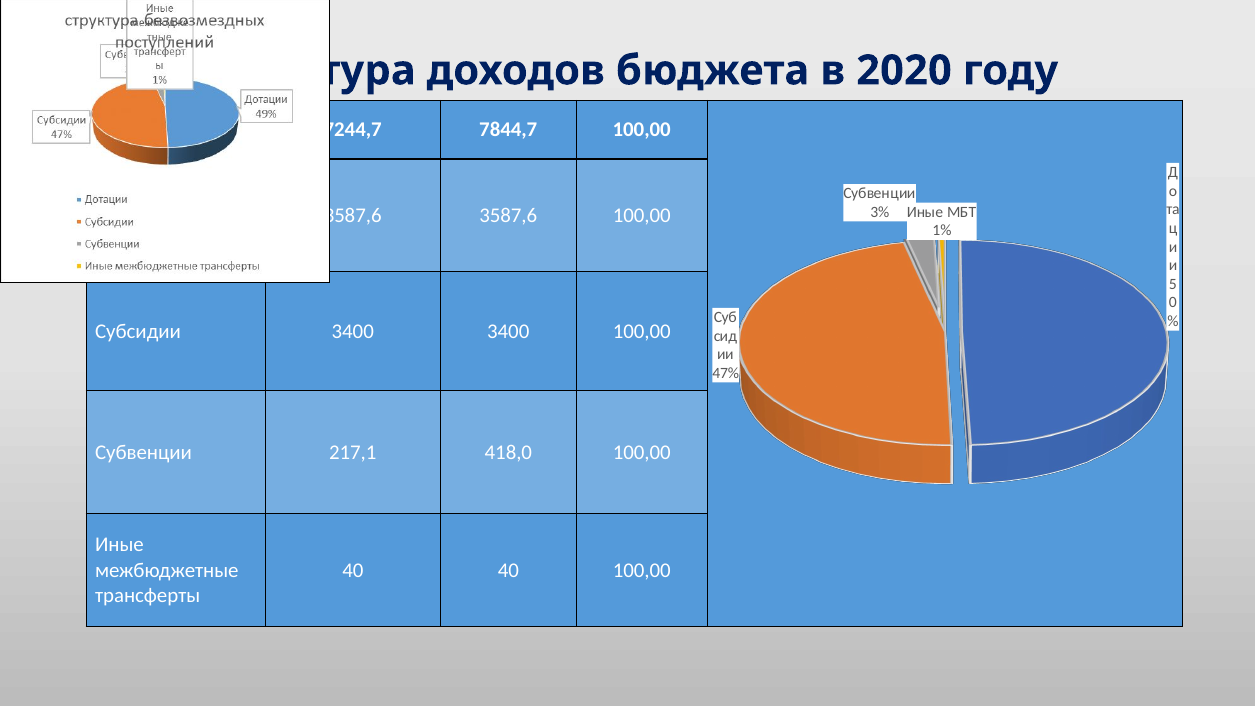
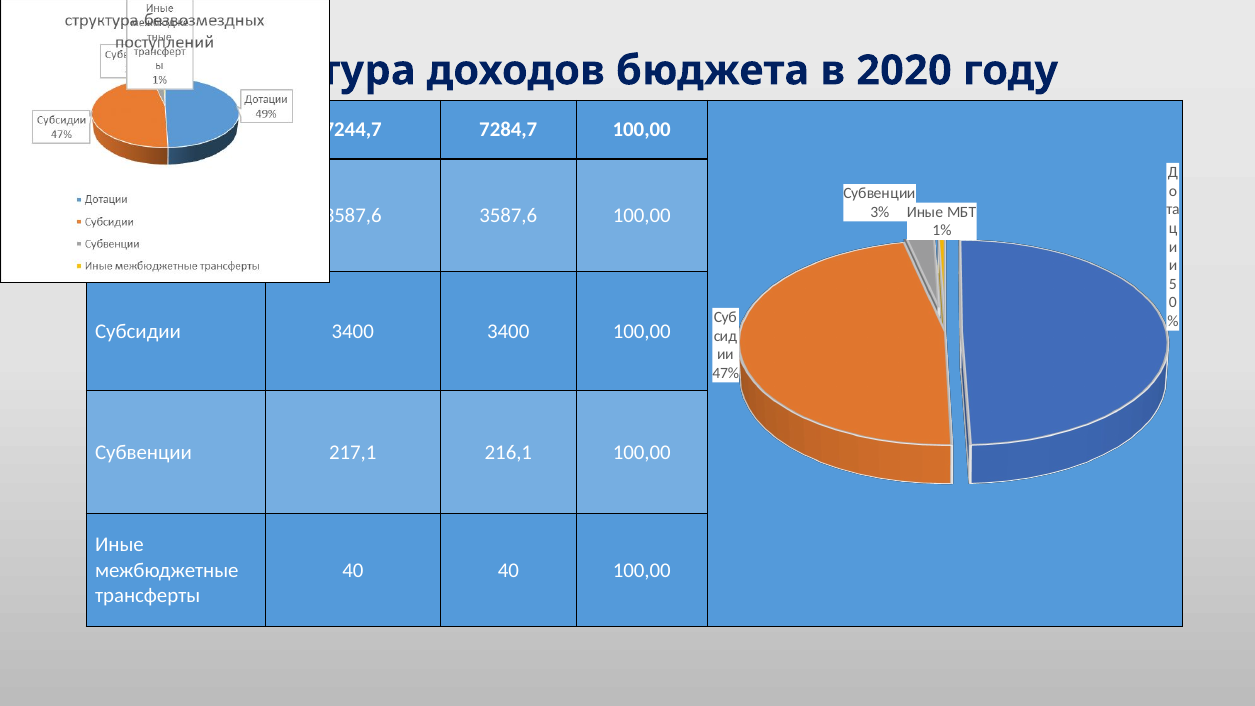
7844,7: 7844,7 -> 7284,7
418,0: 418,0 -> 216,1
